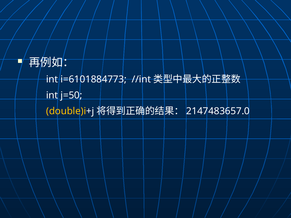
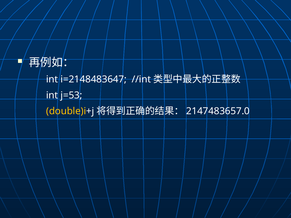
i=6101884773: i=6101884773 -> i=2148483647
j=50: j=50 -> j=53
